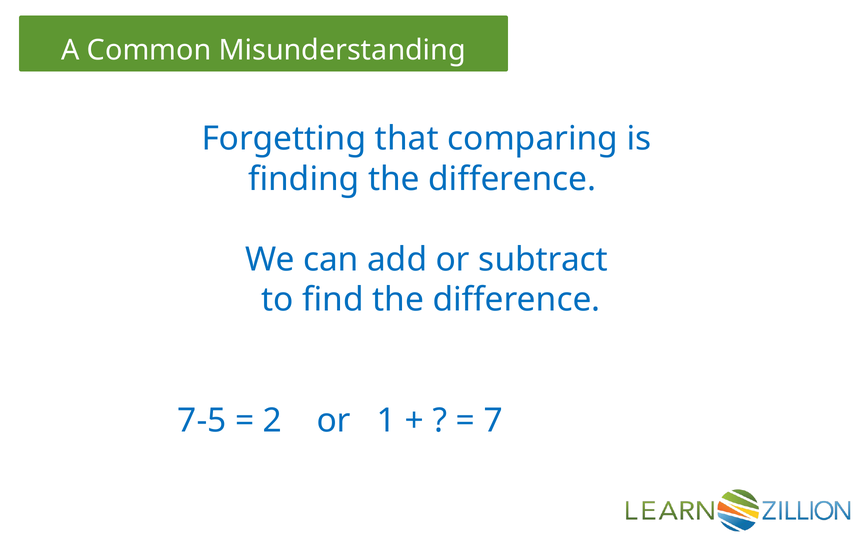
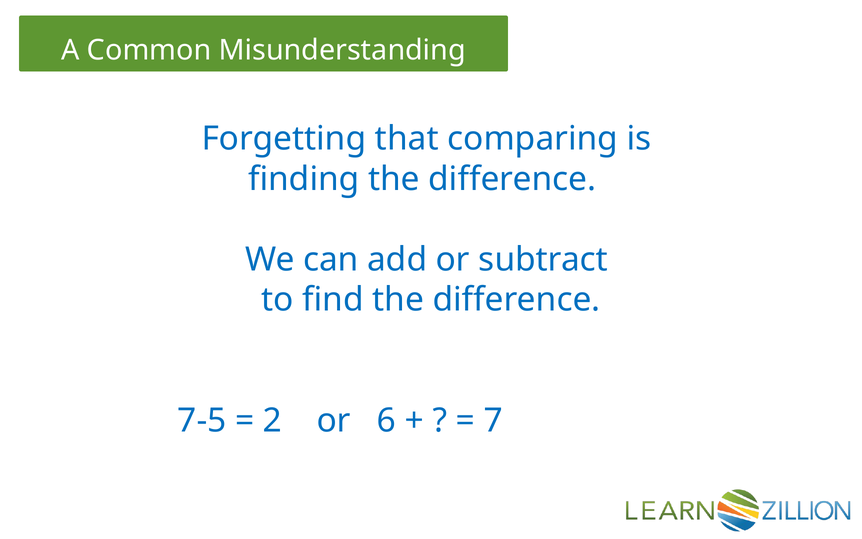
1: 1 -> 6
